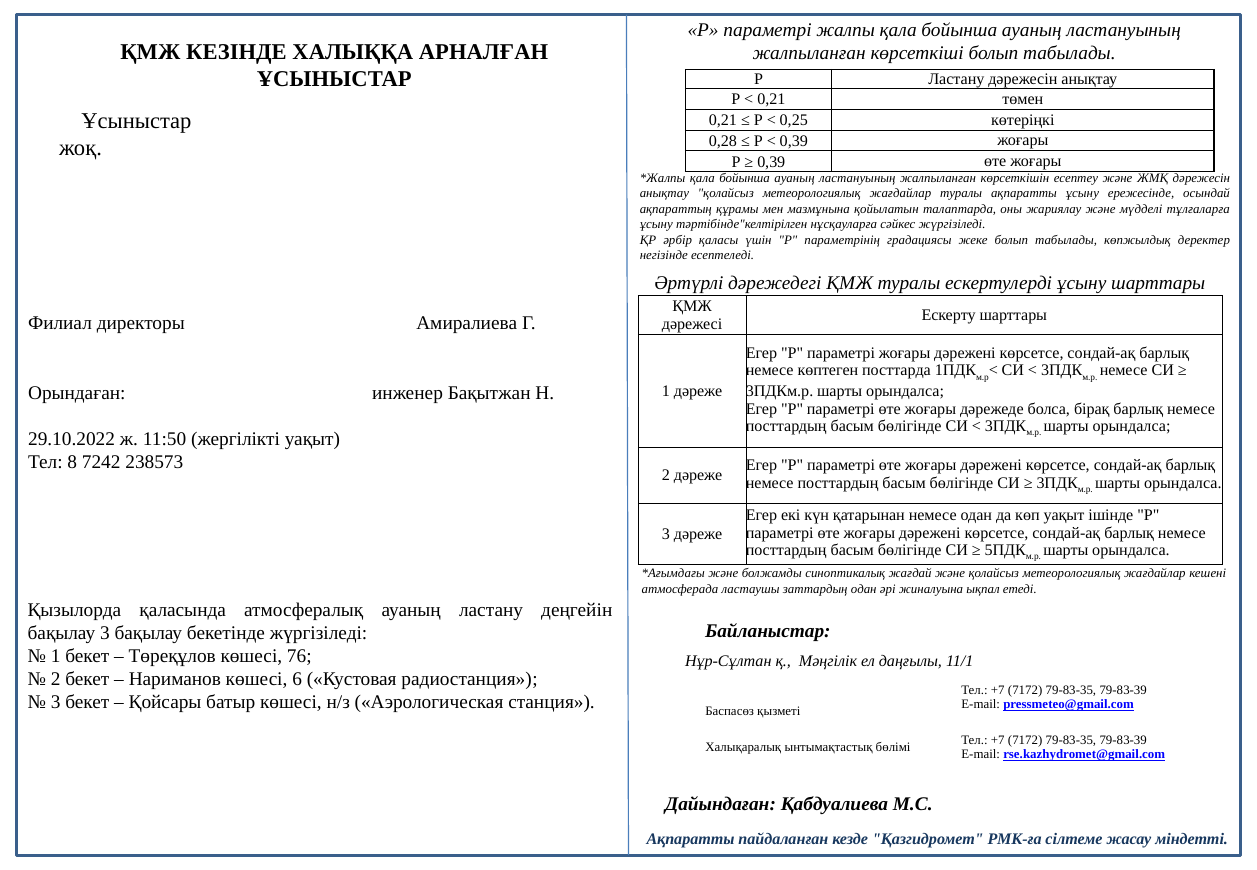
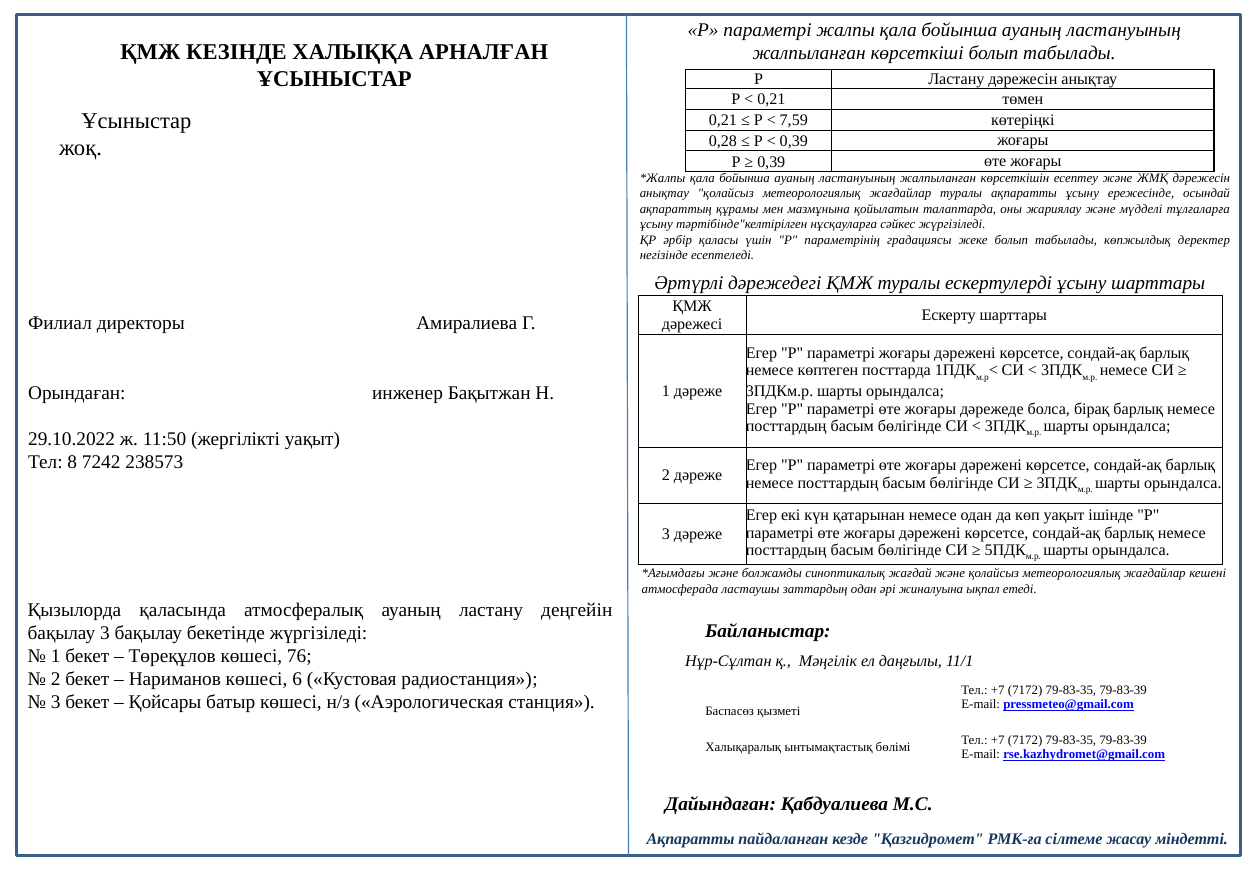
0,25: 0,25 -> 7,59
